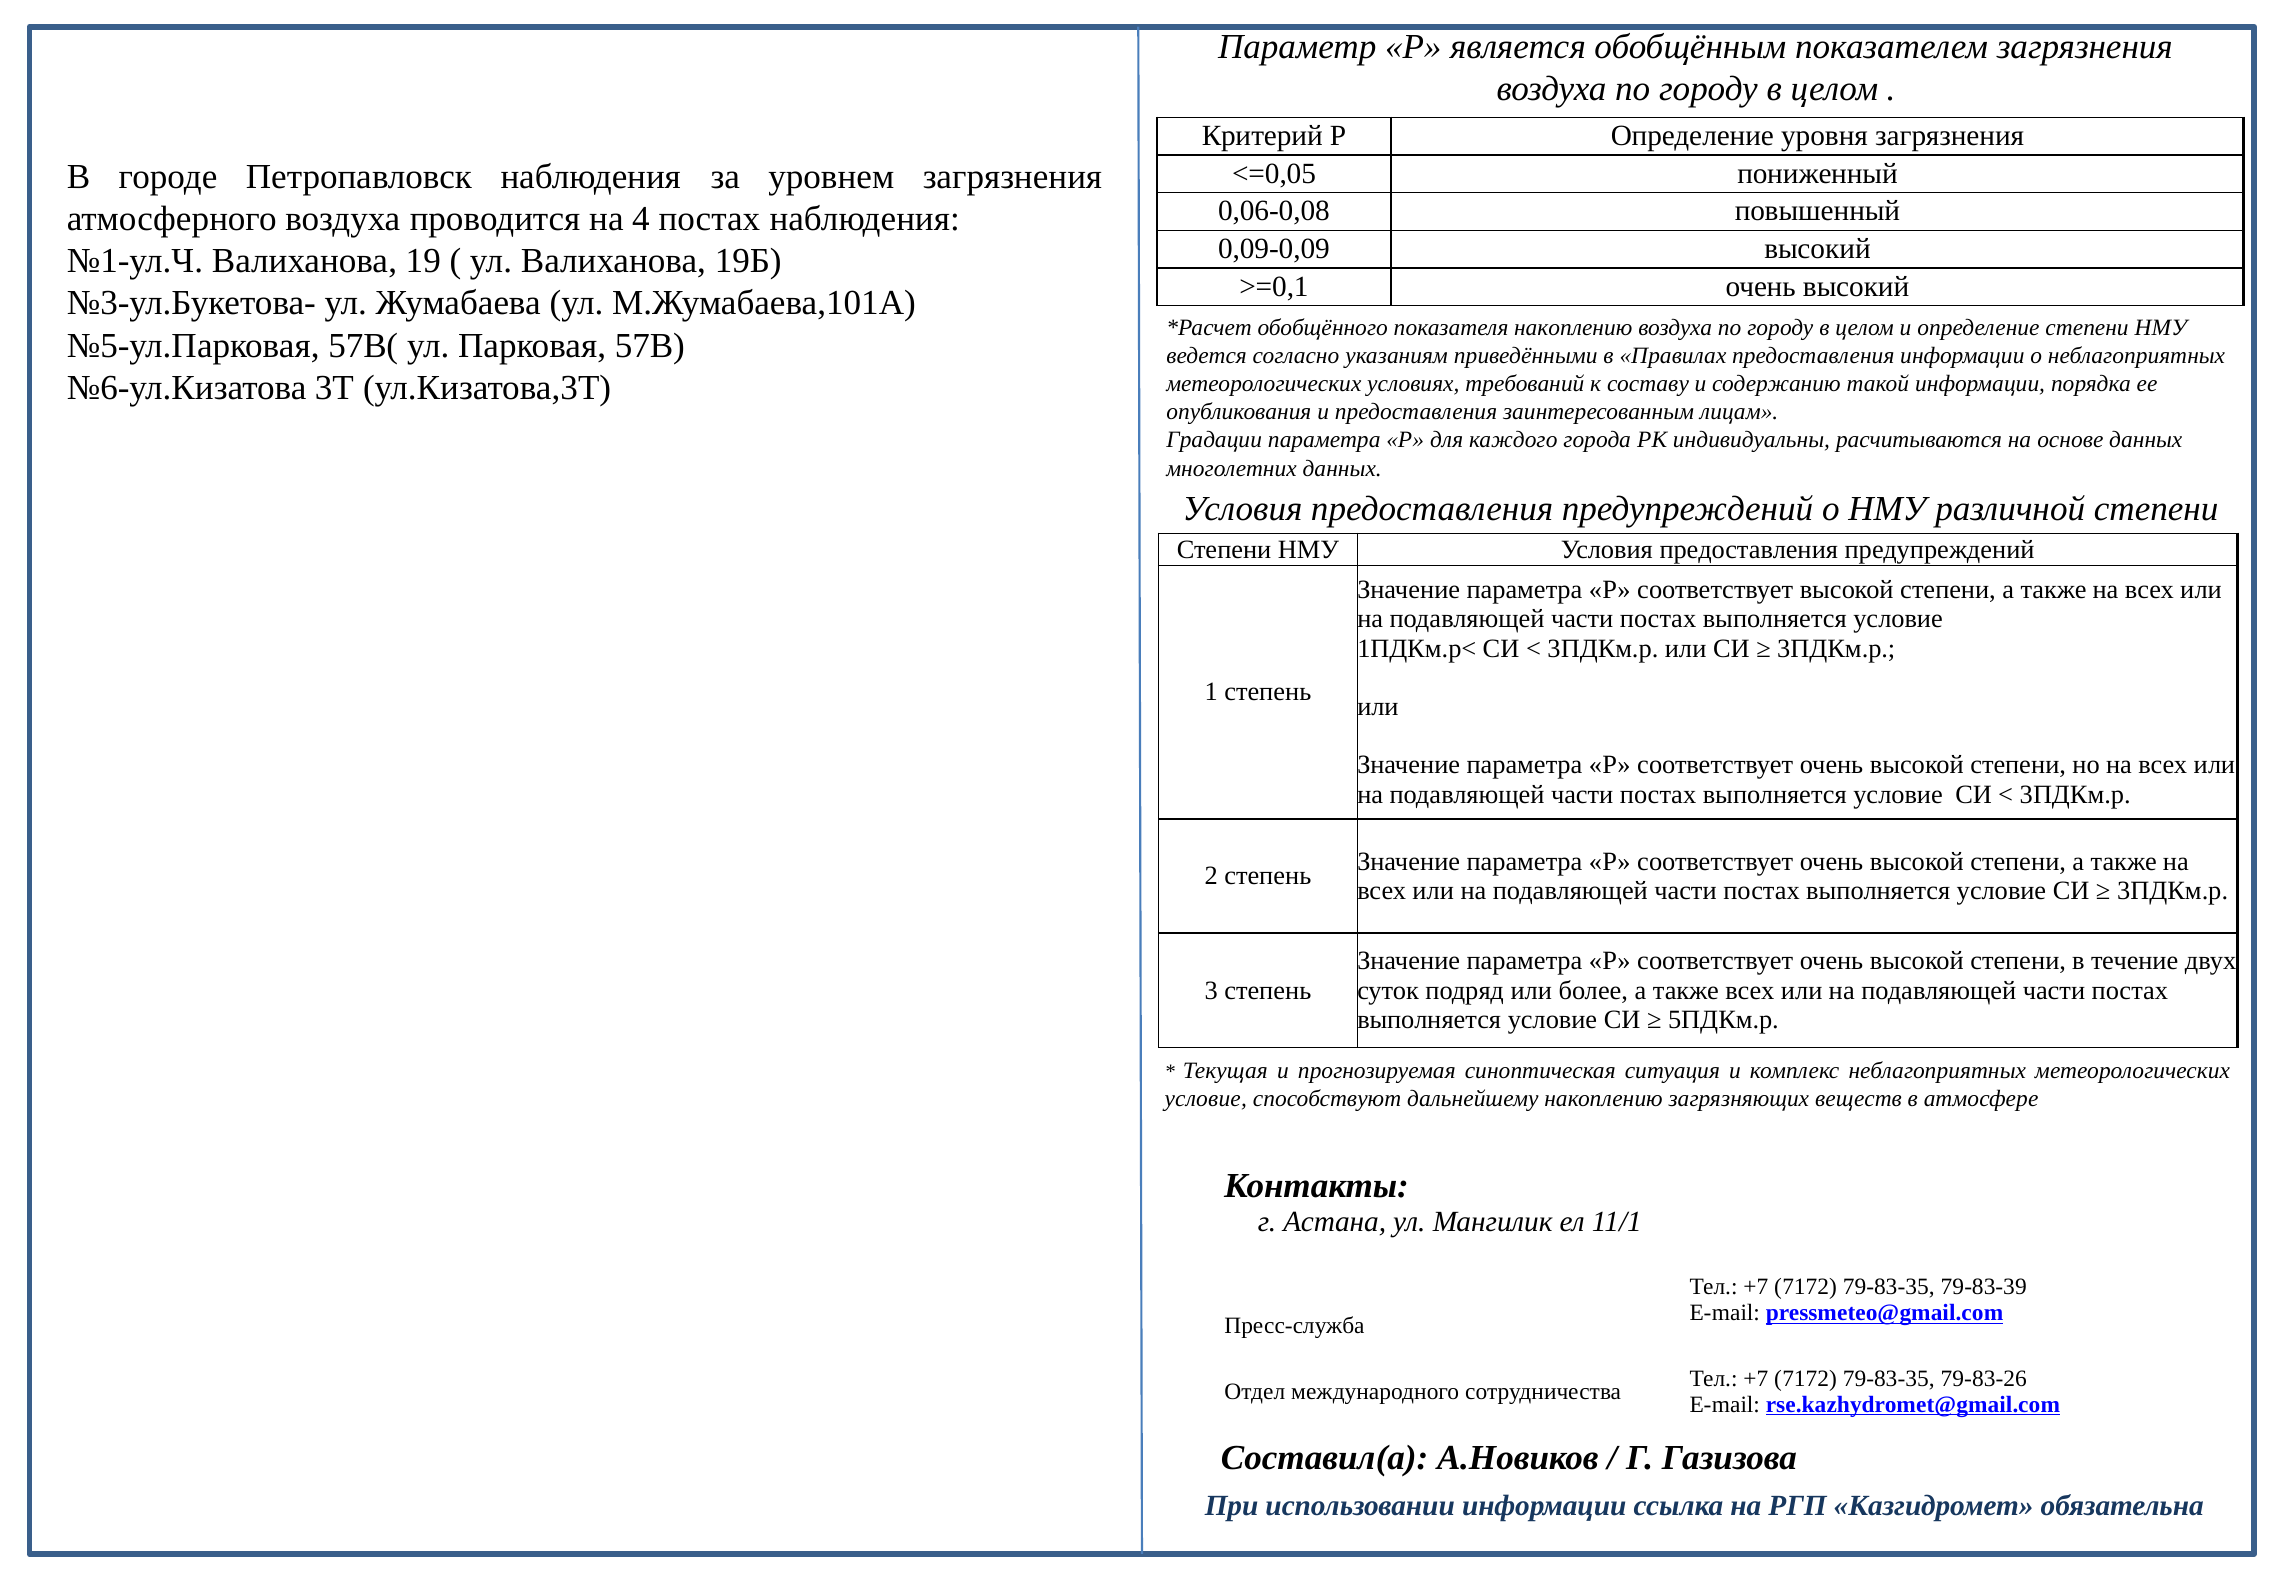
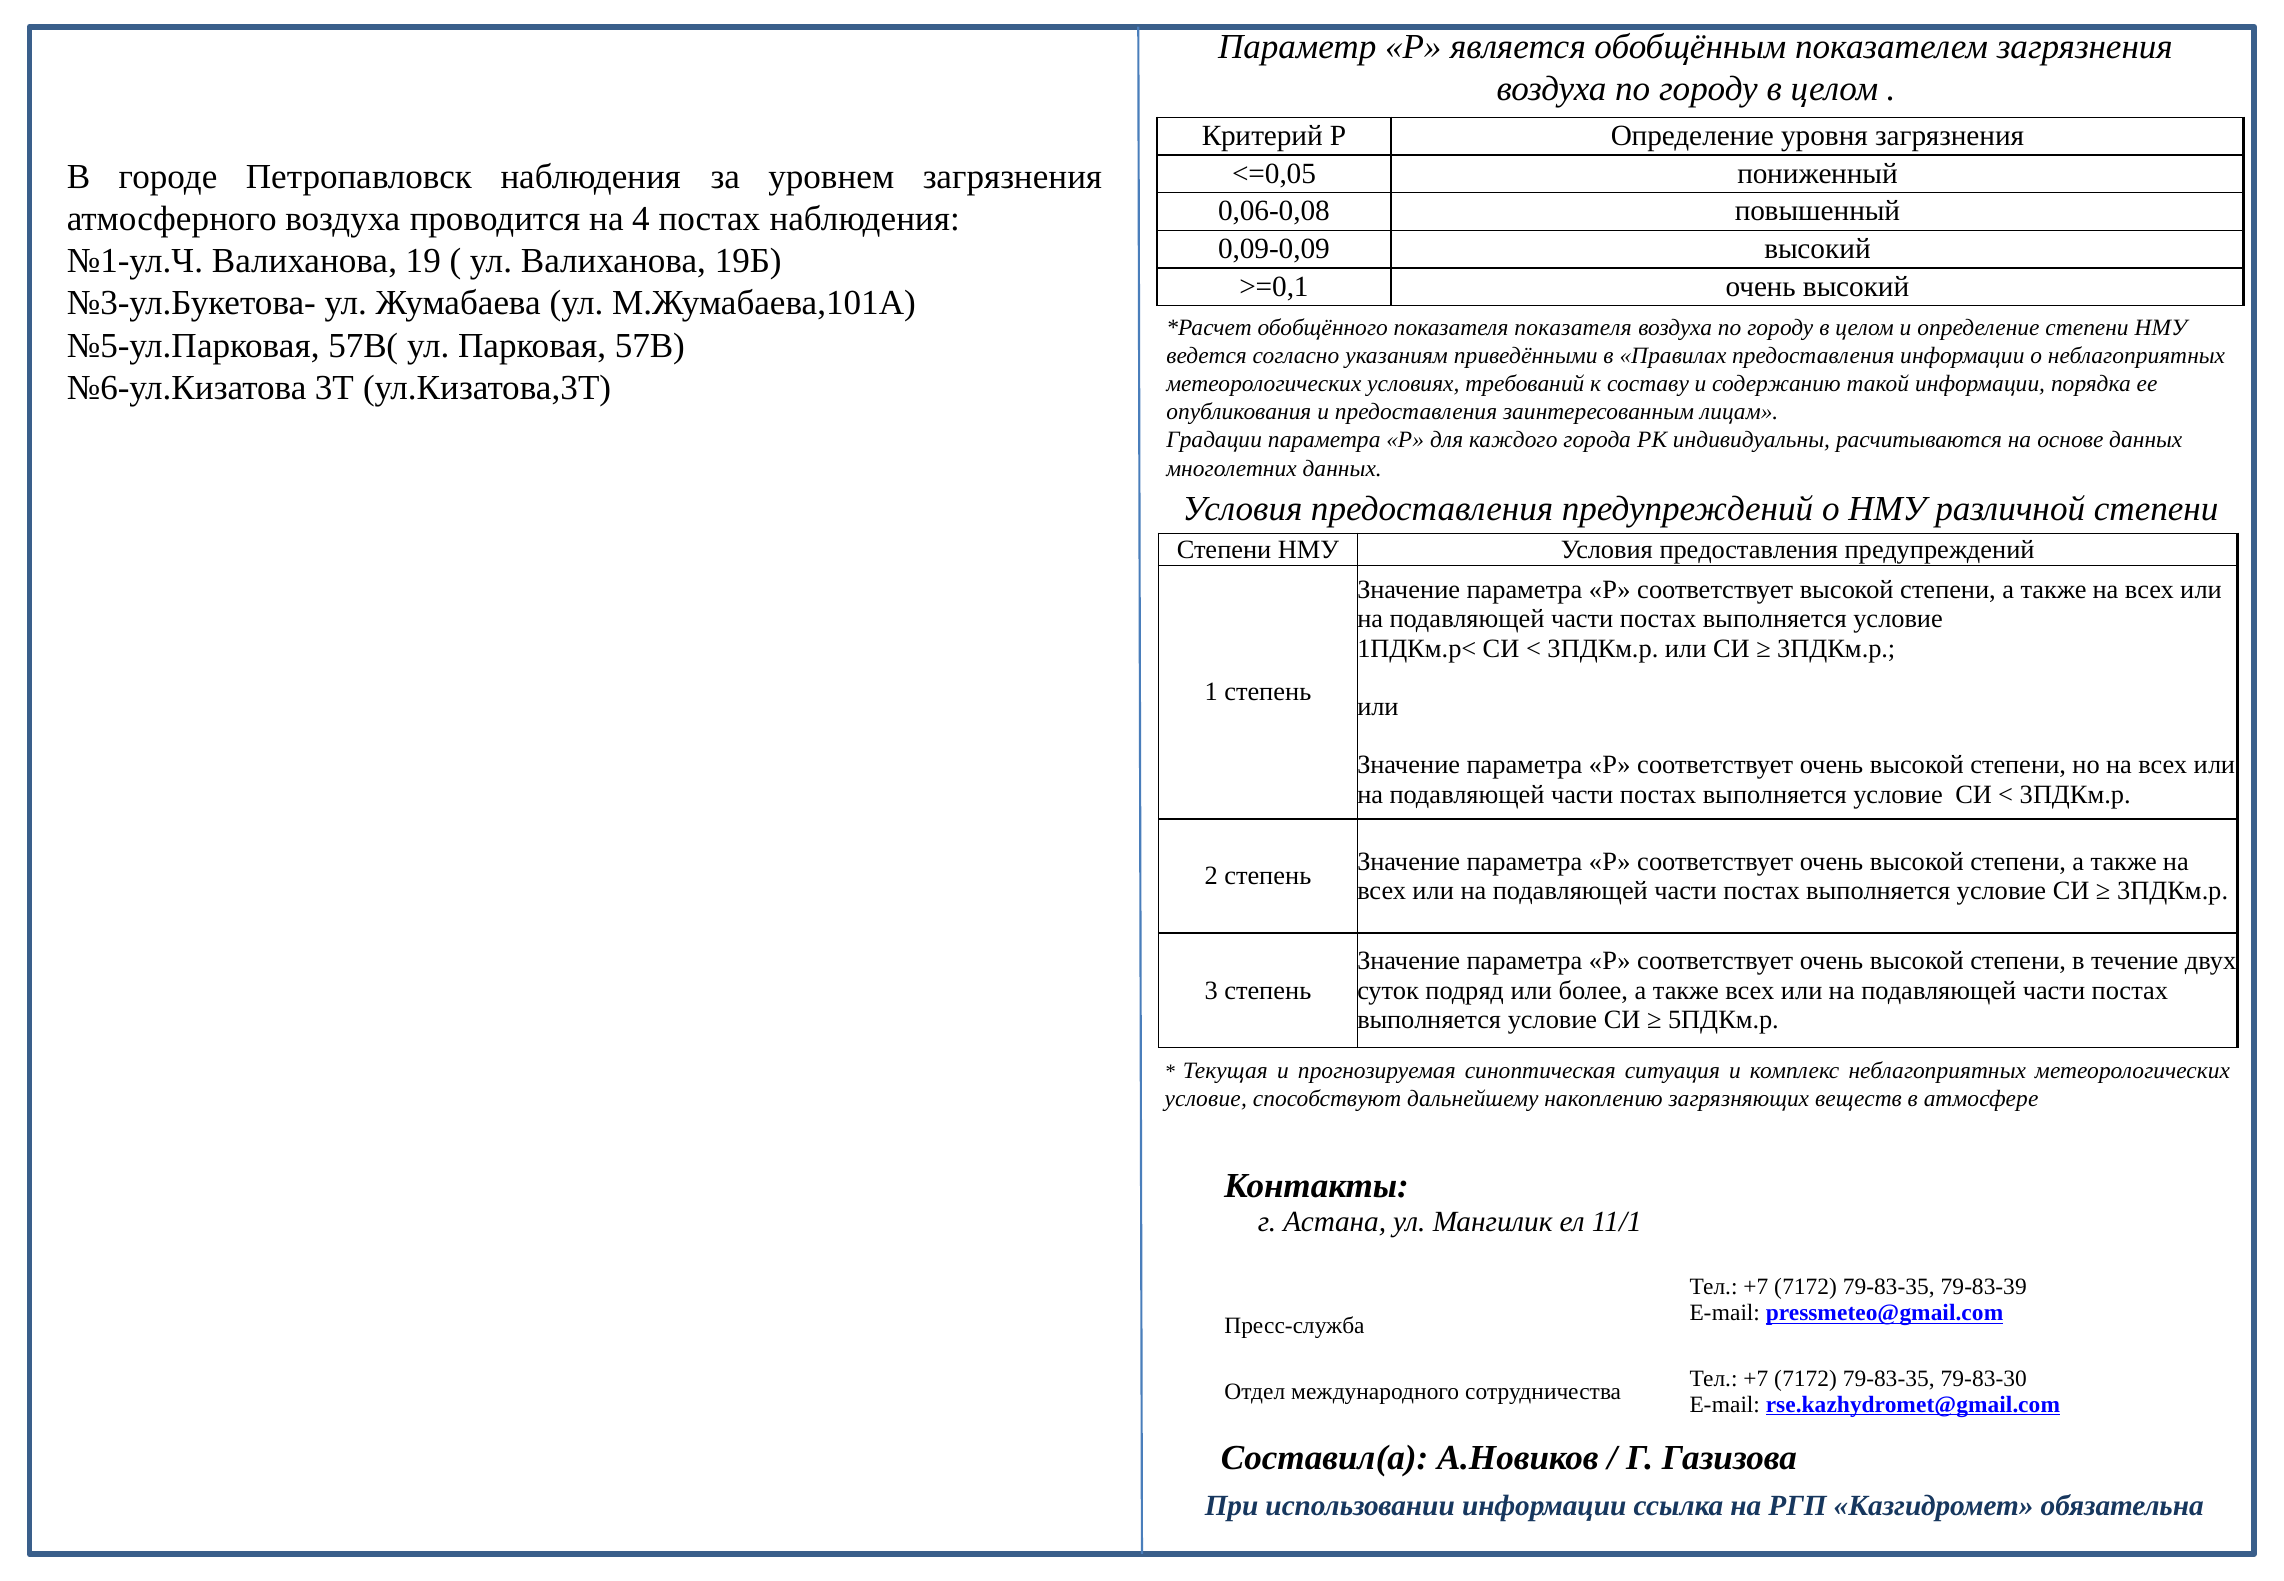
показателя накоплению: накоплению -> показателя
79-83-26: 79-83-26 -> 79-83-30
